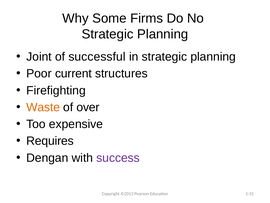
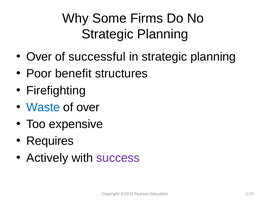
Joint at (39, 57): Joint -> Over
current: current -> benefit
Waste colour: orange -> blue
Dengan: Dengan -> Actively
